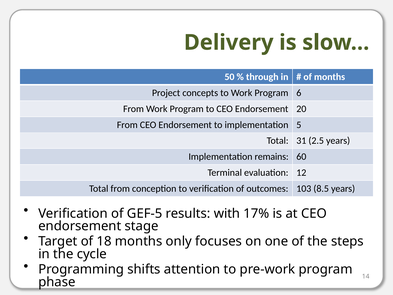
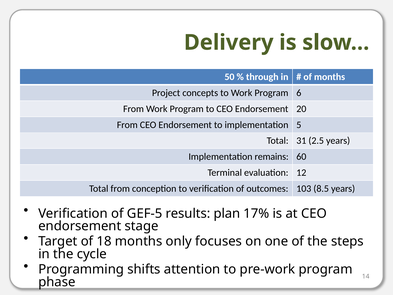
with: with -> plan
